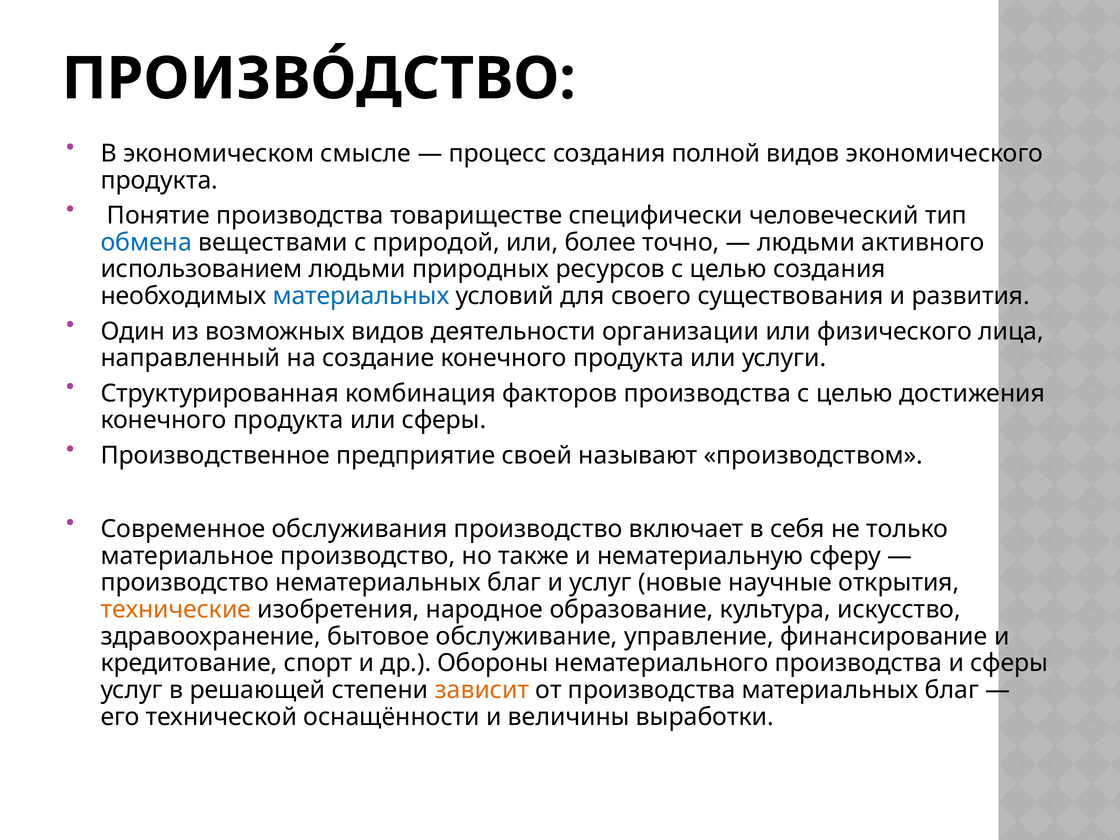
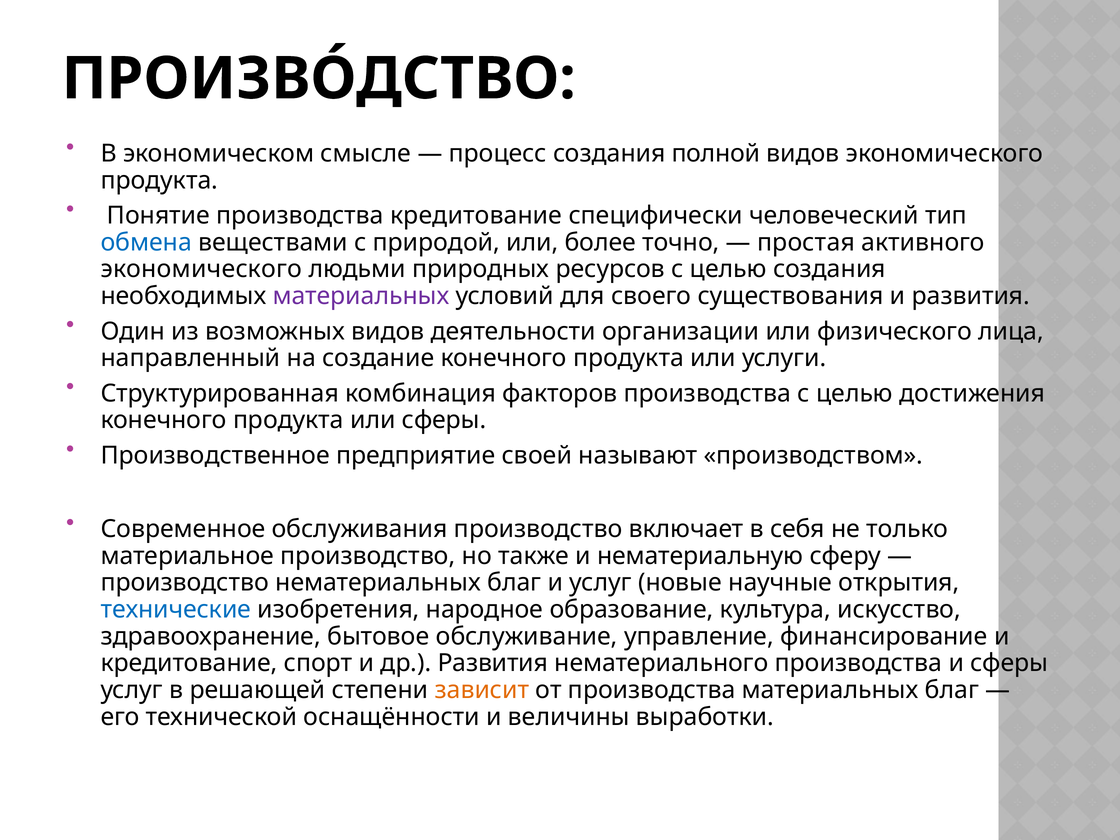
производства товариществе: товариществе -> кредитование
людьми at (806, 242): людьми -> простая
использованием at (202, 269): использованием -> экономического
материальных at (361, 296) colour: blue -> purple
технические colour: orange -> blue
др Обороны: Обороны -> Развития
